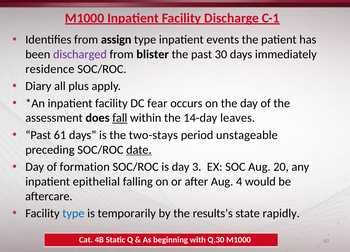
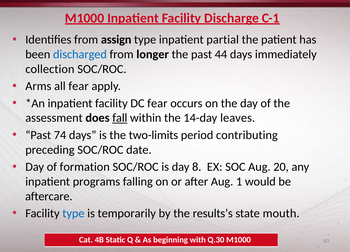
events: events -> partial
discharged colour: purple -> blue
blister: blister -> longer
30: 30 -> 44
residence: residence -> collection
Diary: Diary -> Arms
all plus: plus -> fear
61: 61 -> 74
two-stays: two-stays -> two-limits
unstageable: unstageable -> contributing
date underline: present -> none
3: 3 -> 8
epithelial: epithelial -> programs
4: 4 -> 1
rapidly: rapidly -> mouth
